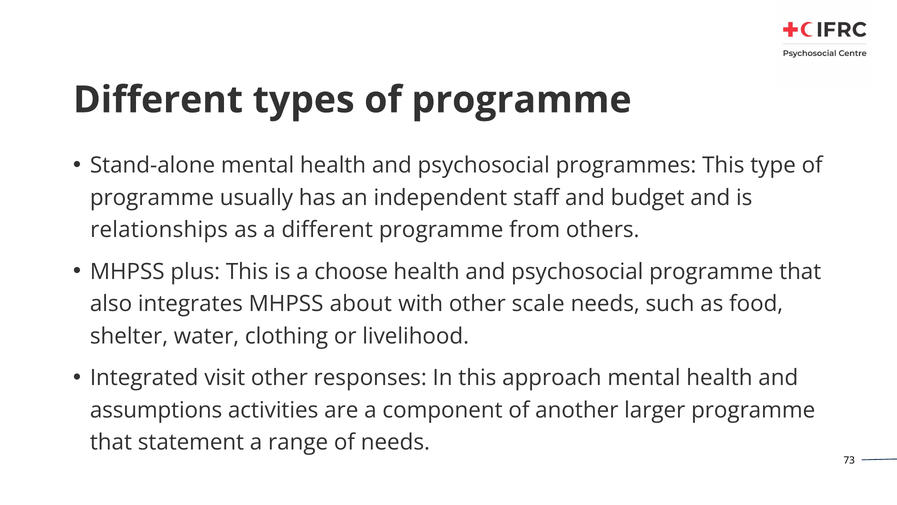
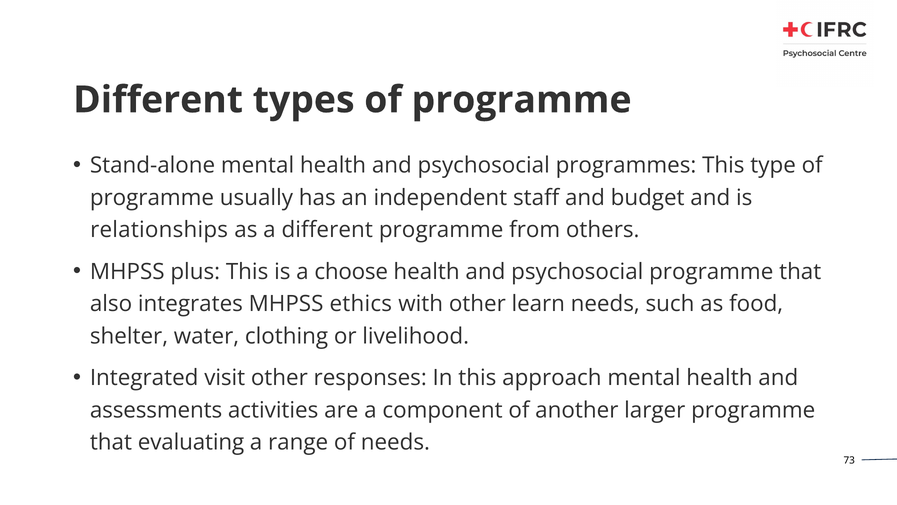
about: about -> ethics
scale: scale -> learn
assumptions: assumptions -> assessments
statement: statement -> evaluating
